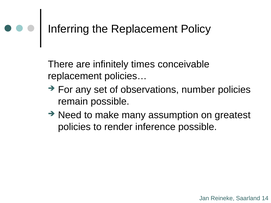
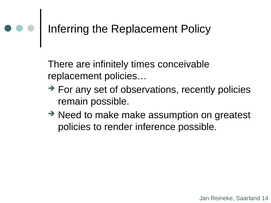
number: number -> recently
make many: many -> make
